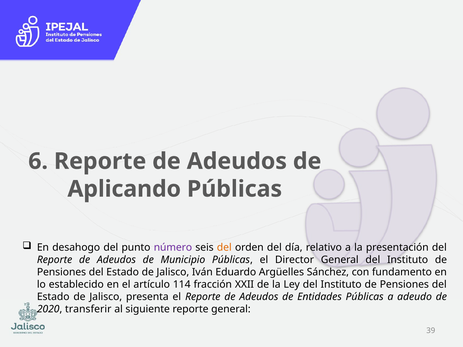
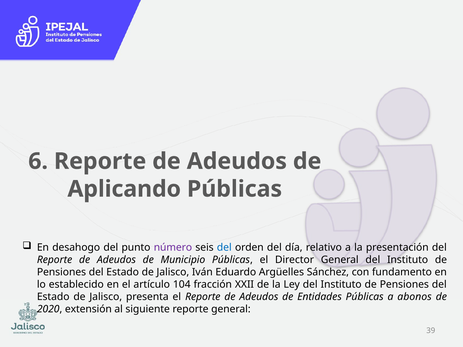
del at (224, 248) colour: orange -> blue
114: 114 -> 104
adeudo: adeudo -> abonos
transferir: transferir -> extensión
